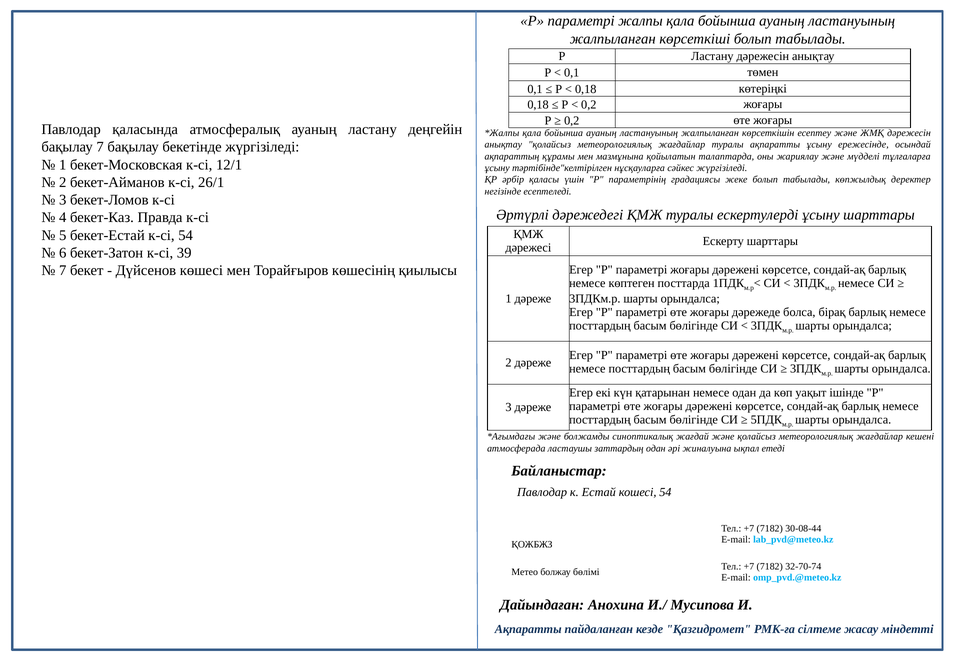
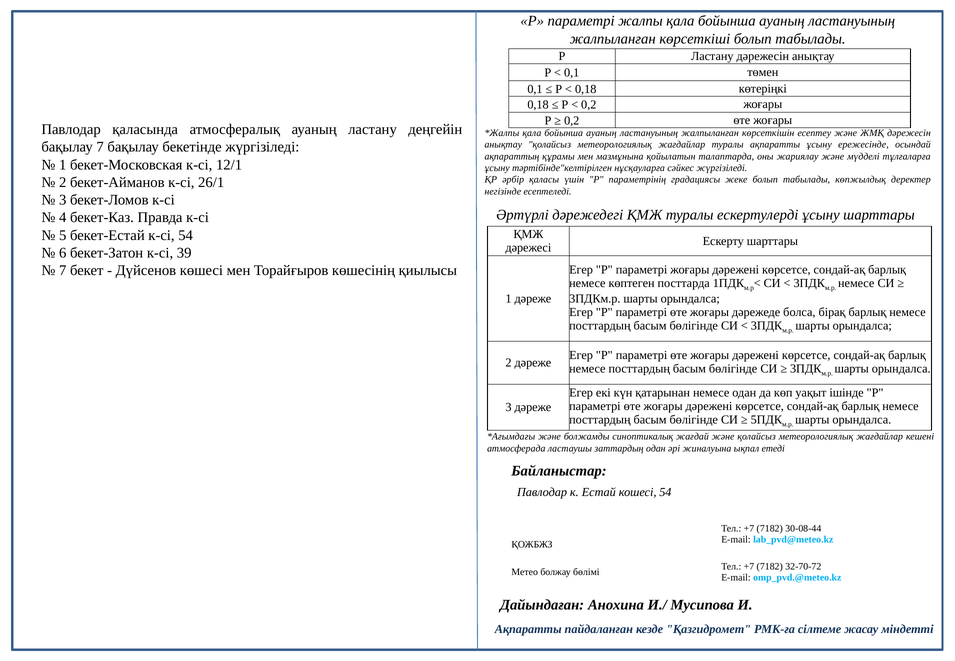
32-70-74: 32-70-74 -> 32-70-72
